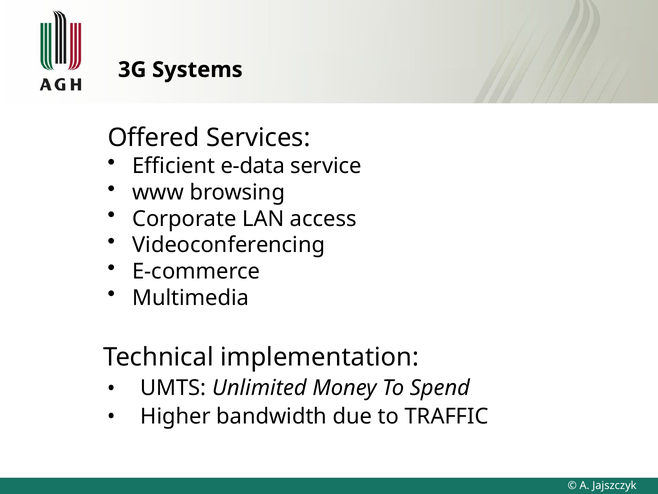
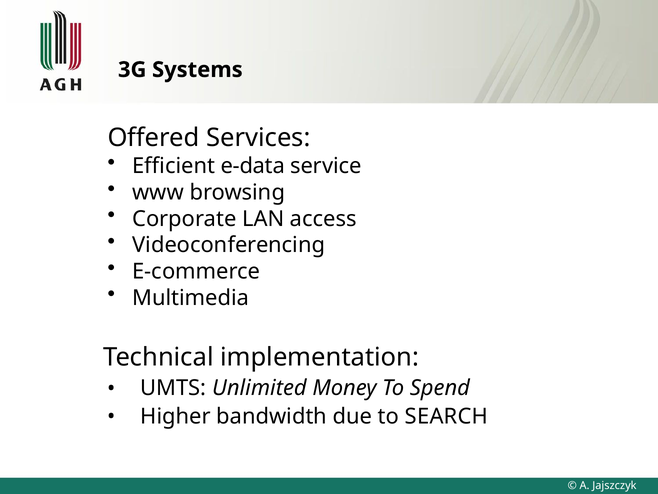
TRAFFIC: TRAFFIC -> SEARCH
